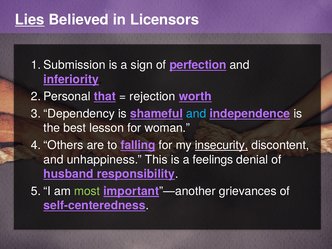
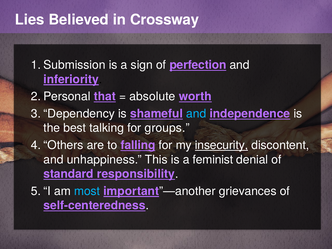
Lies underline: present -> none
Licensors: Licensors -> Crossway
rejection: rejection -> absolute
lesson: lesson -> talking
woman: woman -> groups
feelings: feelings -> feminist
husband: husband -> standard
most colour: light green -> light blue
